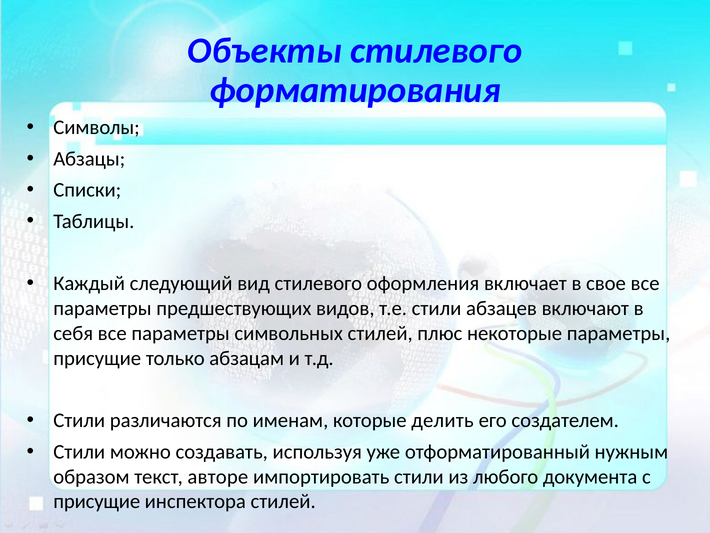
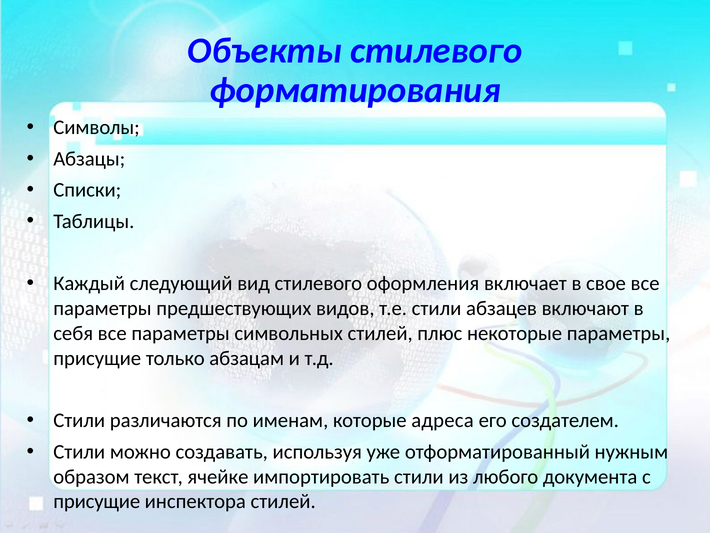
делить: делить -> адреса
авторе: авторе -> ячейке
